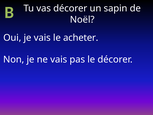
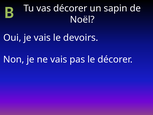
acheter: acheter -> devoirs
